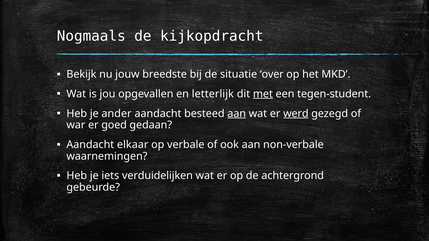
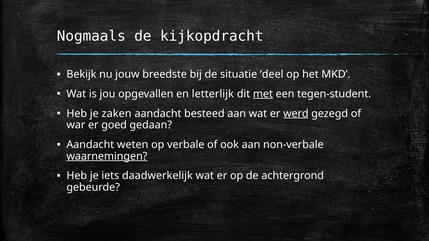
over: over -> deel
ander: ander -> zaken
aan at (237, 114) underline: present -> none
elkaar: elkaar -> weten
waarnemingen underline: none -> present
verduidelijken: verduidelijken -> daadwerkelijk
